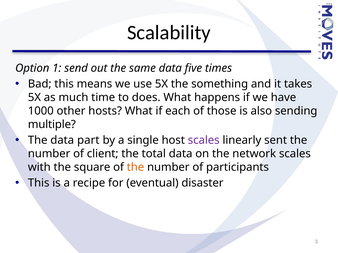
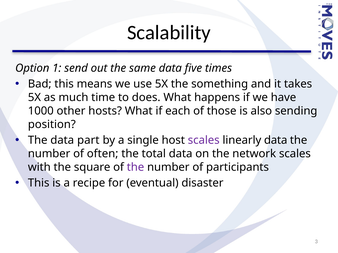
multiple: multiple -> position
linearly sent: sent -> data
client: client -> often
the at (136, 168) colour: orange -> purple
